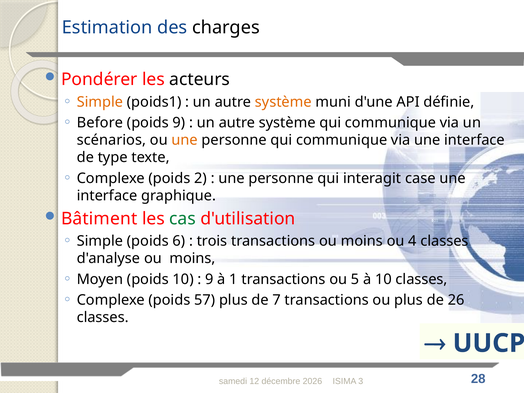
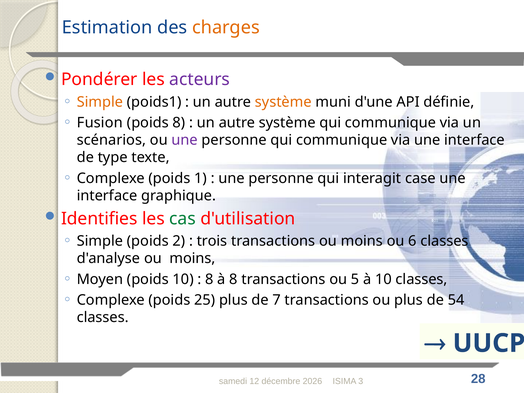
charges colour: black -> orange
acteurs colour: black -> purple
Before: Before -> Fusion
poids 9: 9 -> 8
une at (185, 140) colour: orange -> purple
2: 2 -> 1
Bâtiment: Bâtiment -> Identifies
6: 6 -> 2
4: 4 -> 6
9 at (209, 279): 9 -> 8
à 1: 1 -> 8
57: 57 -> 25
26: 26 -> 54
